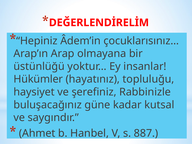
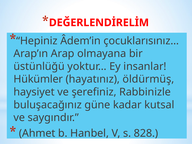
topluluğu: topluluğu -> öldürmüş
887: 887 -> 828
